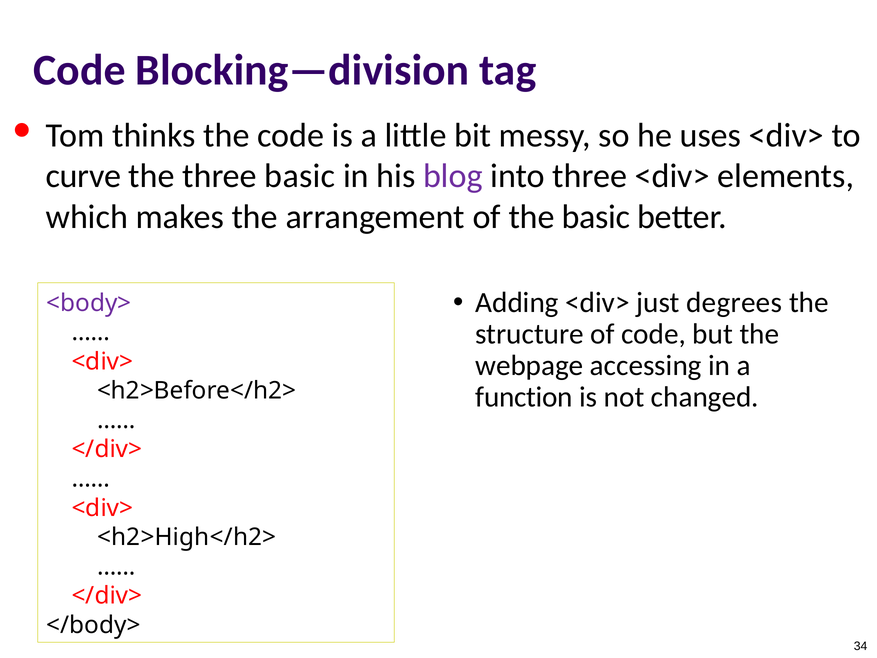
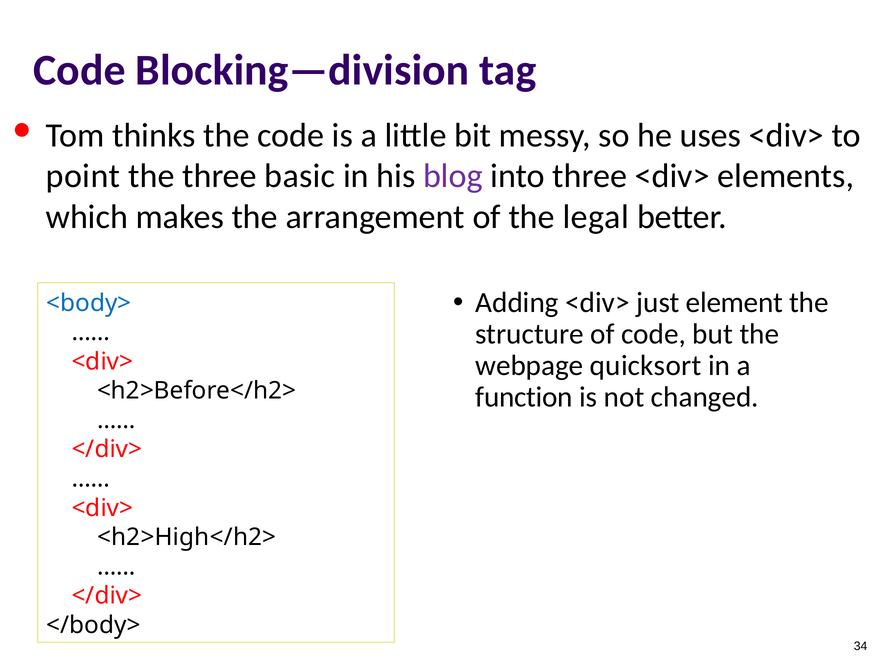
curve: curve -> point
the basic: basic -> legal
degrees: degrees -> element
<body> colour: purple -> blue
accessing: accessing -> quicksort
